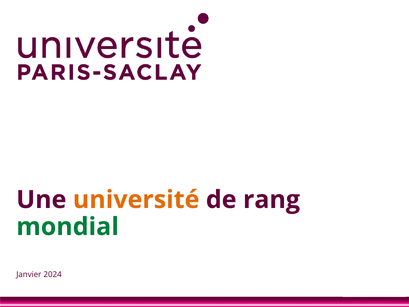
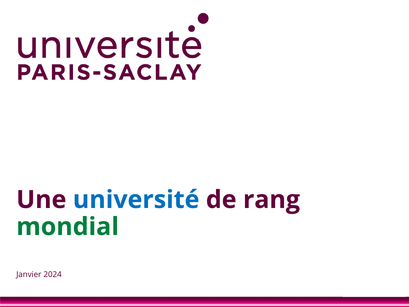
université colour: orange -> blue
